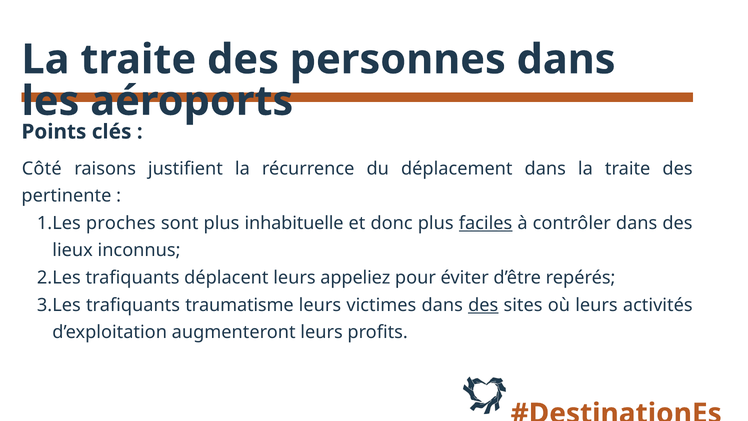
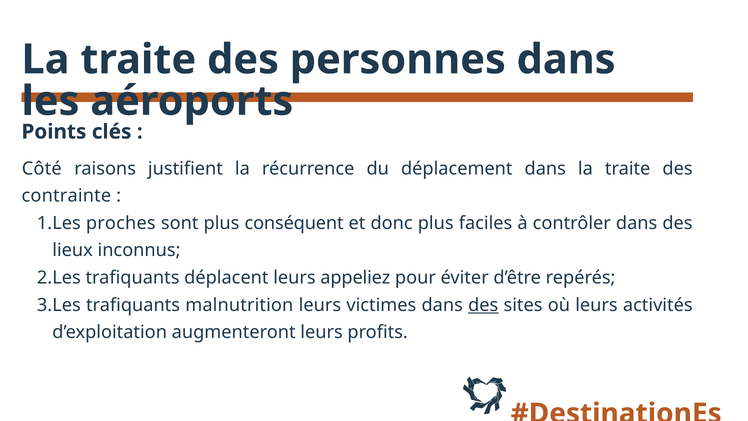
pertinente: pertinente -> contrainte
inhabituelle: inhabituelle -> conséquent
faciles underline: present -> none
traumatisme: traumatisme -> malnutrition
